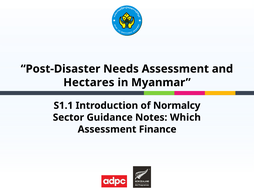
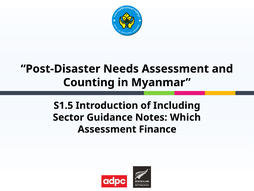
Hectares: Hectares -> Counting
S1.1: S1.1 -> S1.5
Normalcy: Normalcy -> Including
